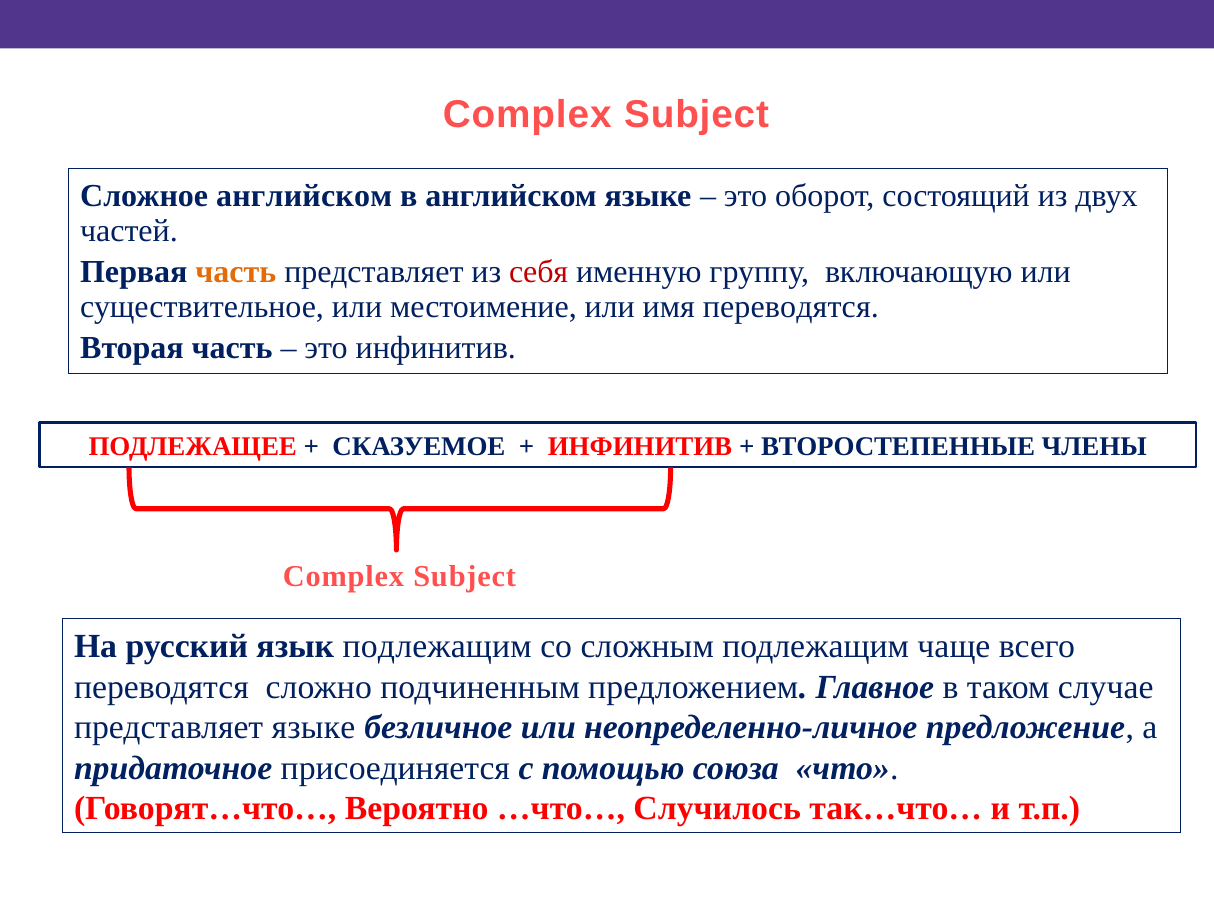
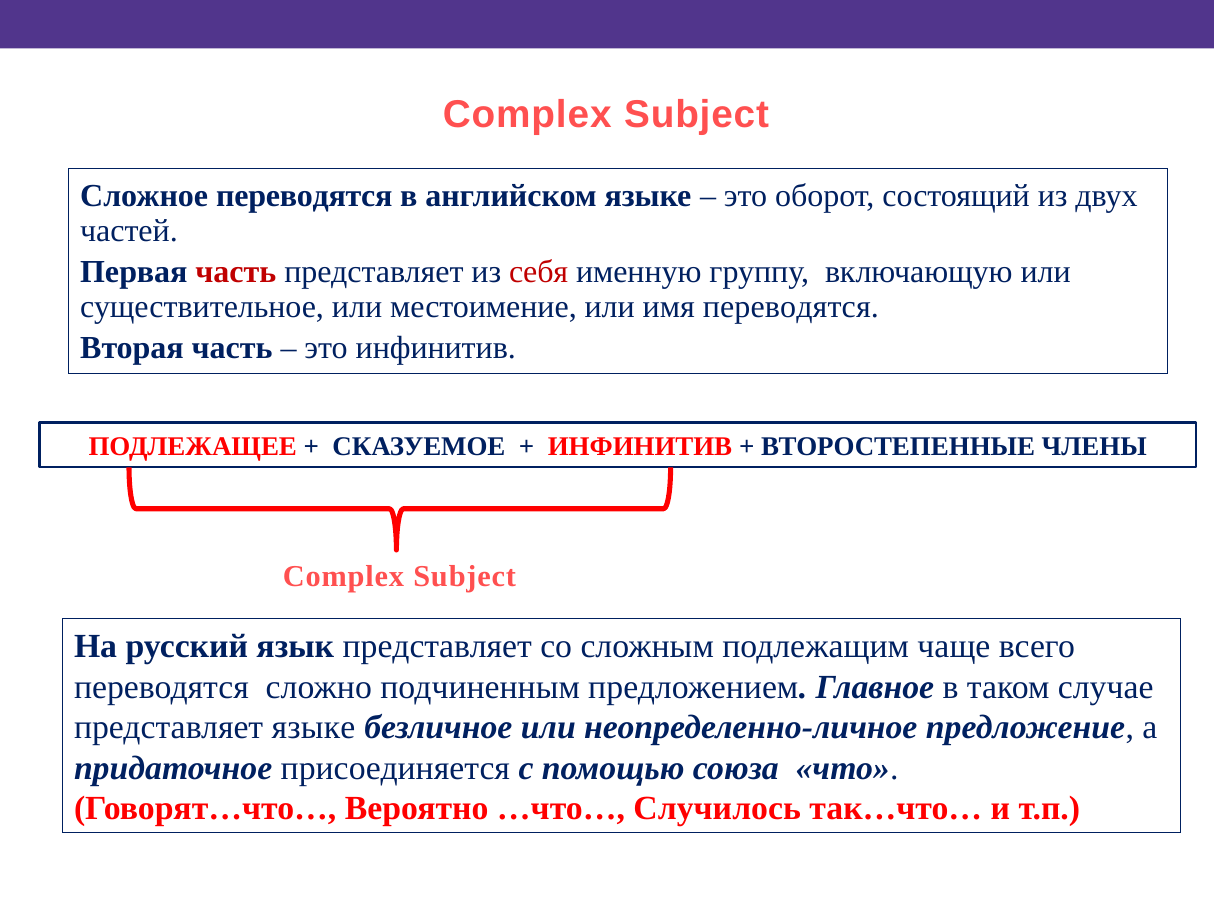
Сложное английском: английском -> переводятся
часть at (236, 272) colour: orange -> red
язык подлежащим: подлежащим -> представляет
